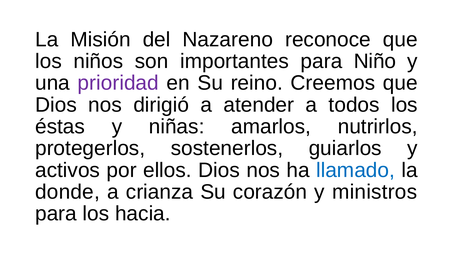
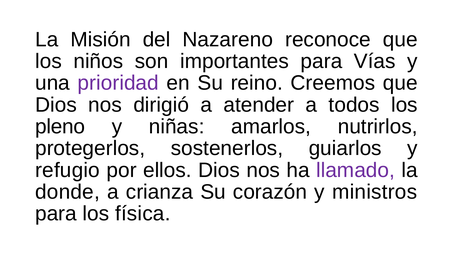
Niño: Niño -> Vías
éstas: éstas -> pleno
activos: activos -> refugio
llamado colour: blue -> purple
hacia: hacia -> física
